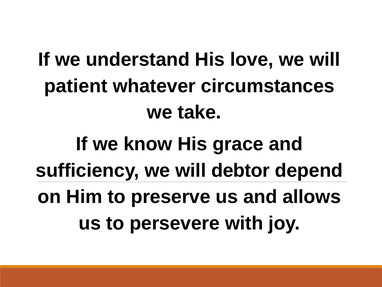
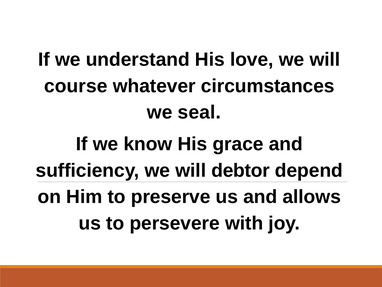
patient: patient -> course
take: take -> seal
